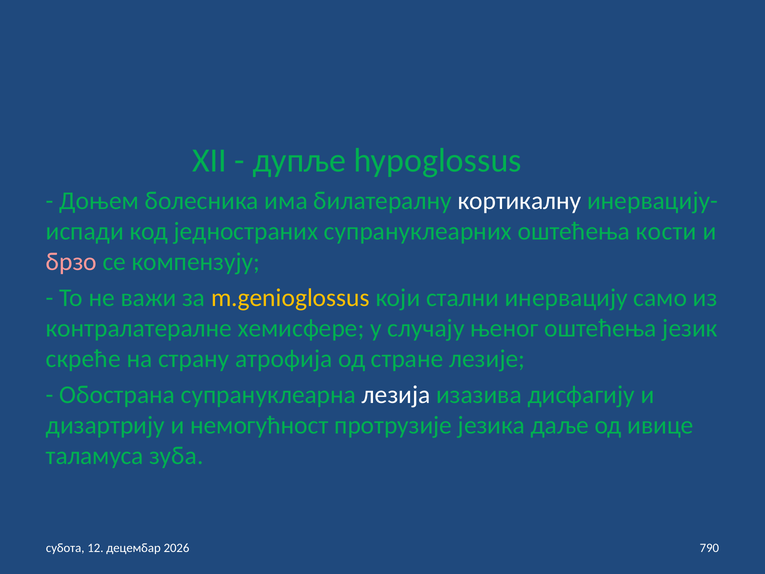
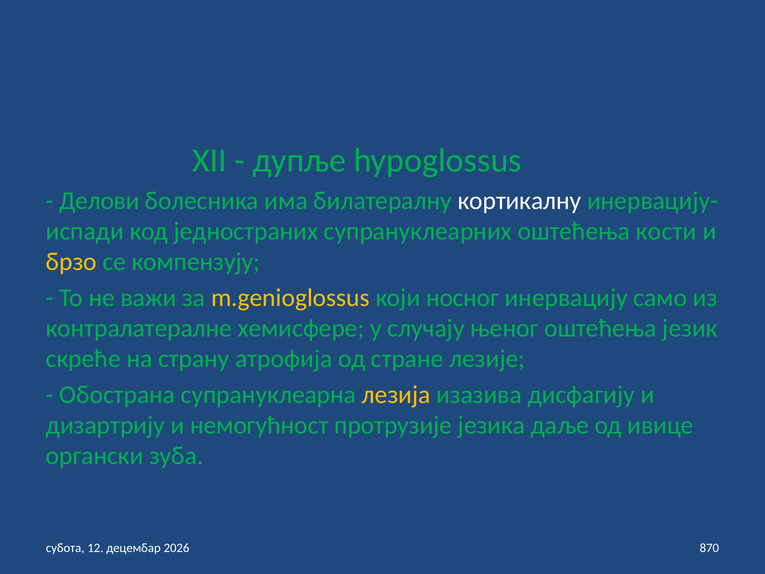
Доњем: Доњем -> Делови
брзо colour: pink -> yellow
стални: стални -> носног
лезија colour: white -> yellow
таламуса: таламуса -> органски
790: 790 -> 870
